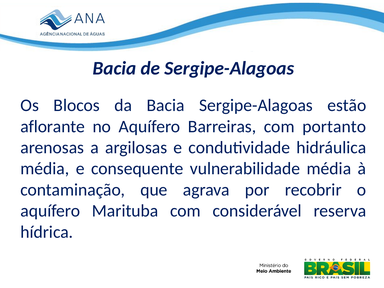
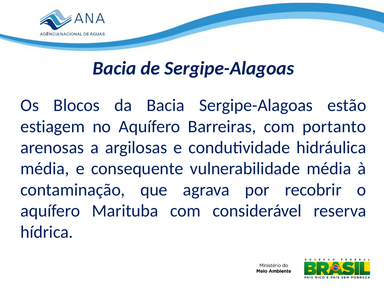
aflorante: aflorante -> estiagem
